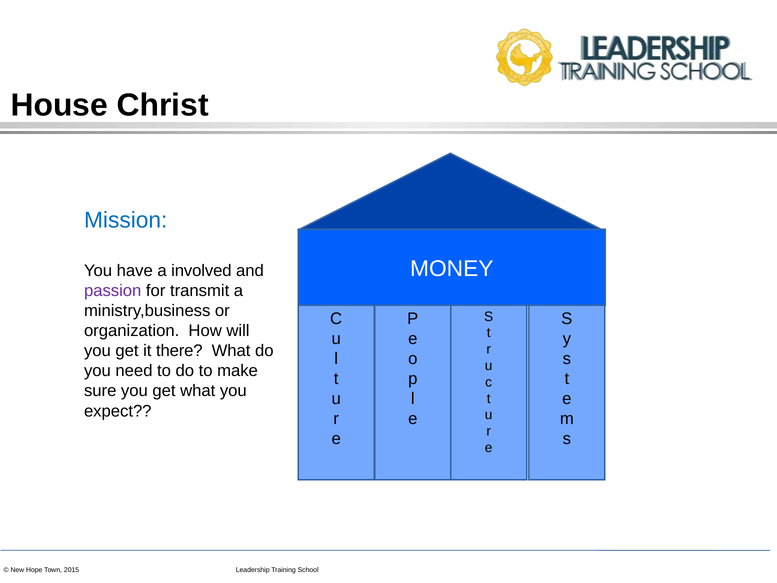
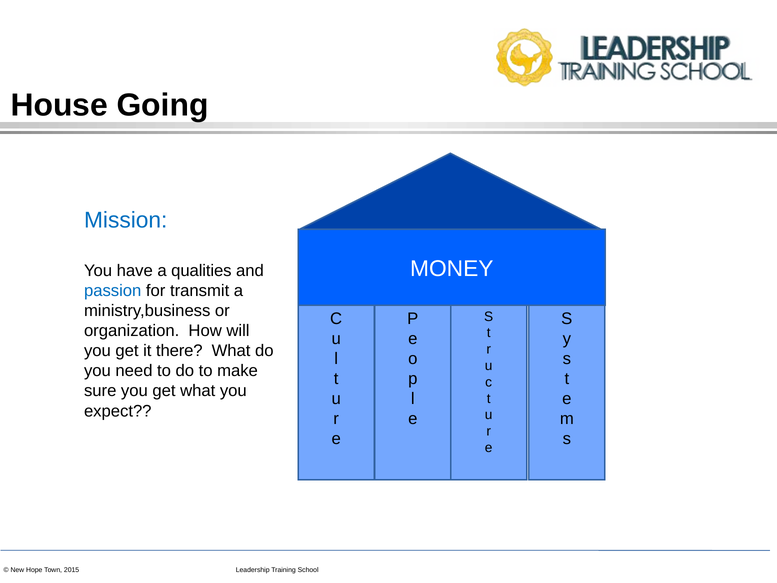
Christ: Christ -> Going
involved: involved -> qualities
passion colour: purple -> blue
